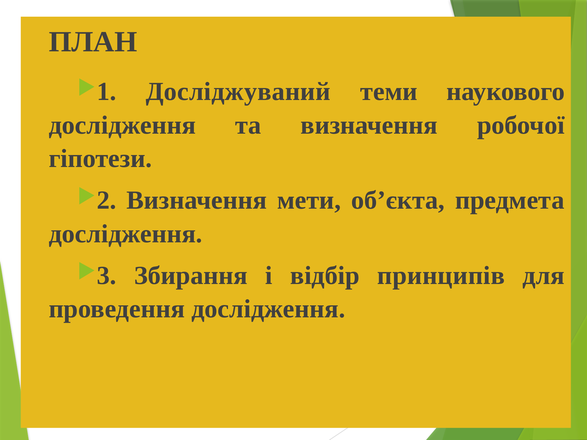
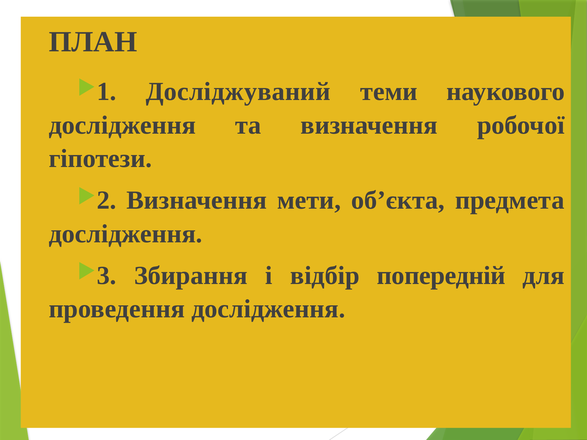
принципів: принципів -> попередній
